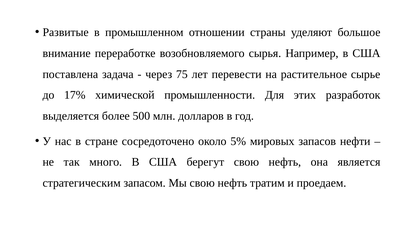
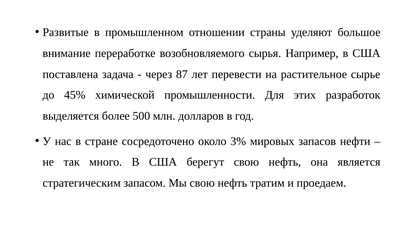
75: 75 -> 87
17%: 17% -> 45%
5%: 5% -> 3%
